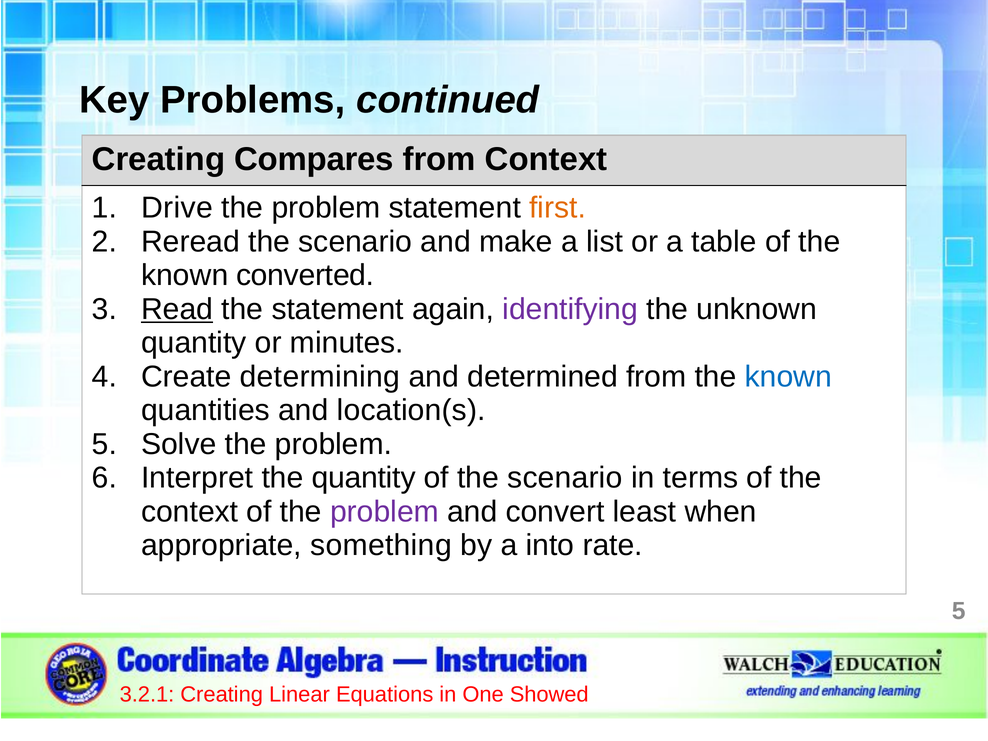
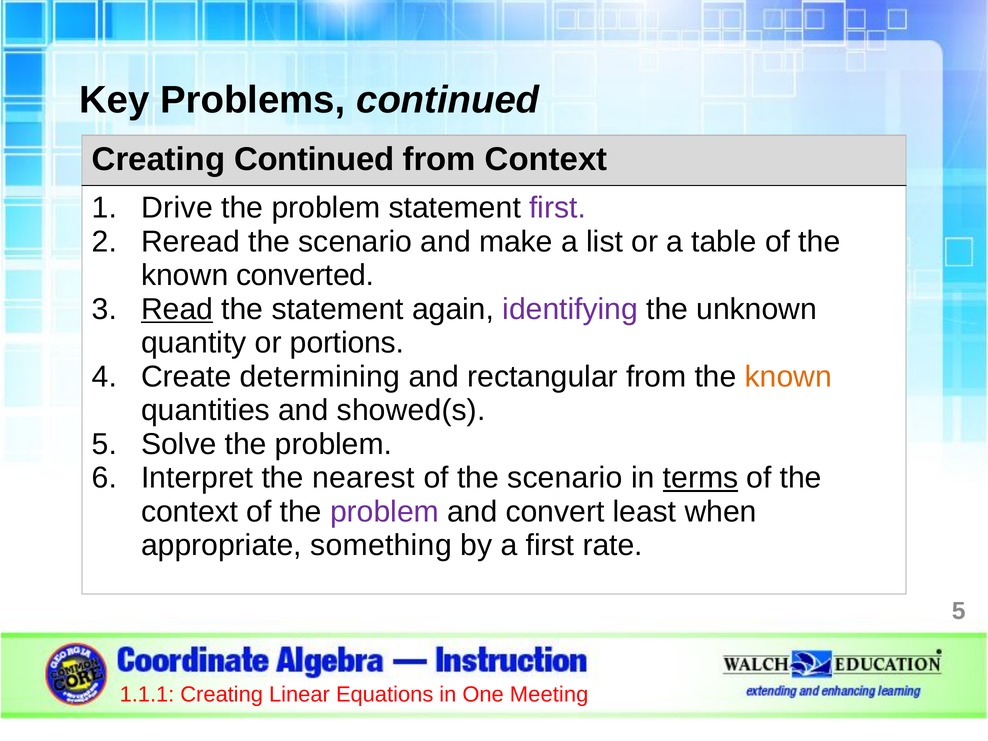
Creating Compares: Compares -> Continued
first at (557, 208) colour: orange -> purple
minutes: minutes -> portions
determined: determined -> rectangular
known at (788, 377) colour: blue -> orange
location(s: location(s -> showed(s
the quantity: quantity -> nearest
terms underline: none -> present
a into: into -> first
3.2.1: 3.2.1 -> 1.1.1
Showed: Showed -> Meeting
